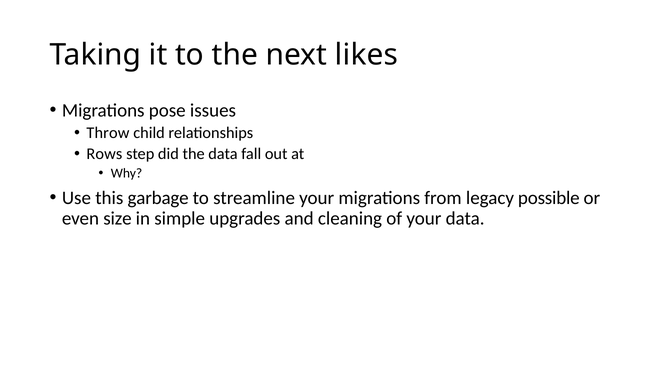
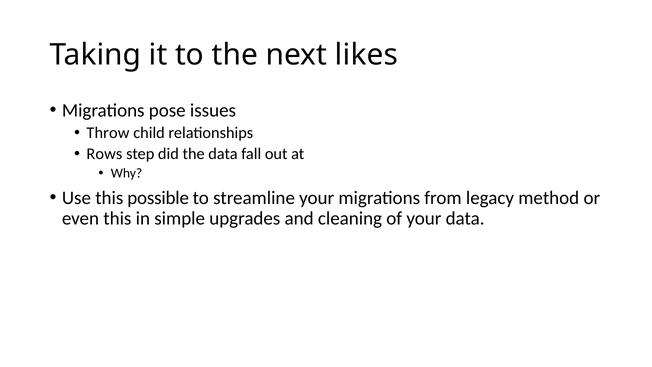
garbage: garbage -> possible
possible: possible -> method
even size: size -> this
